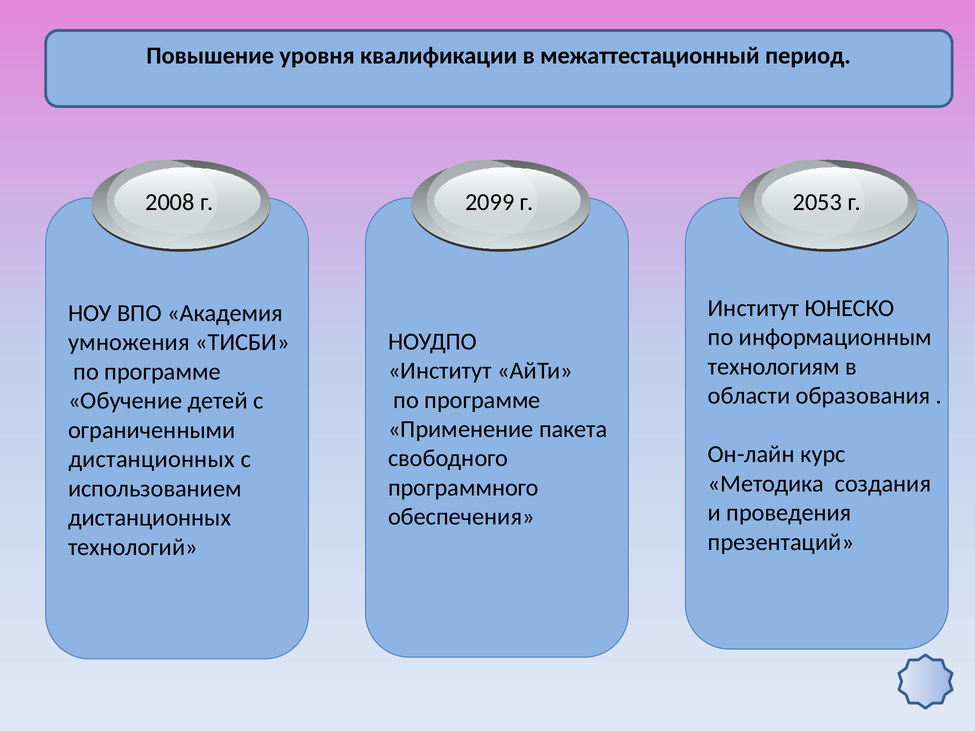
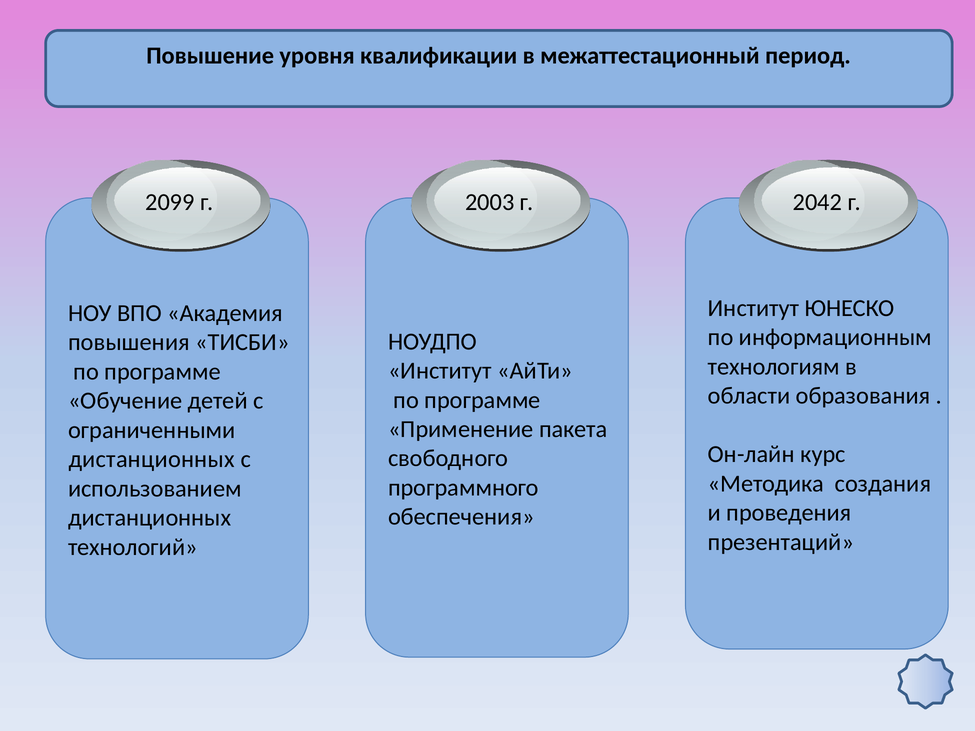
2008: 2008 -> 2099
2099: 2099 -> 2003
2053: 2053 -> 2042
умножения: умножения -> повышения
